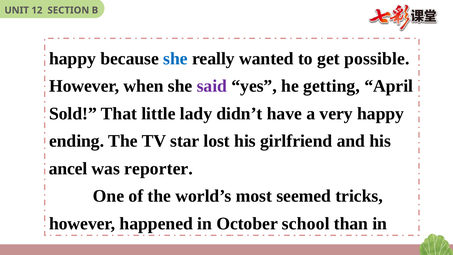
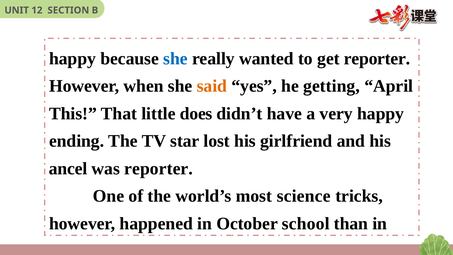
get possible: possible -> reporter
said colour: purple -> orange
Sold: Sold -> This
lady: lady -> does
seemed: seemed -> science
